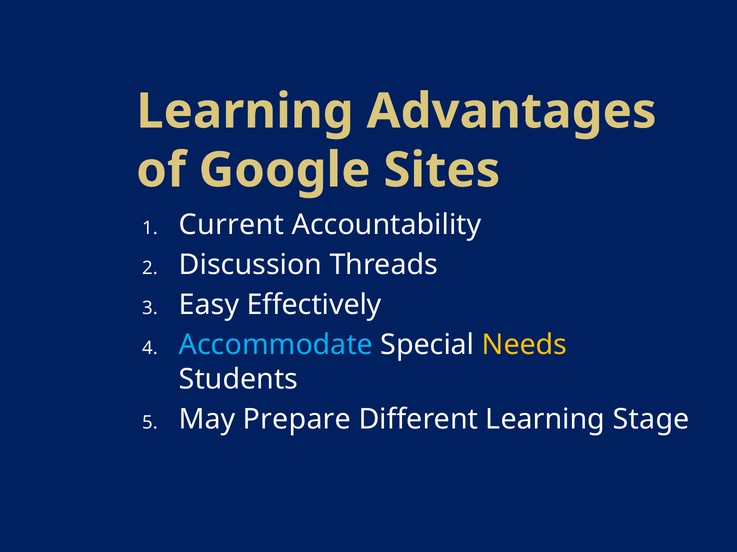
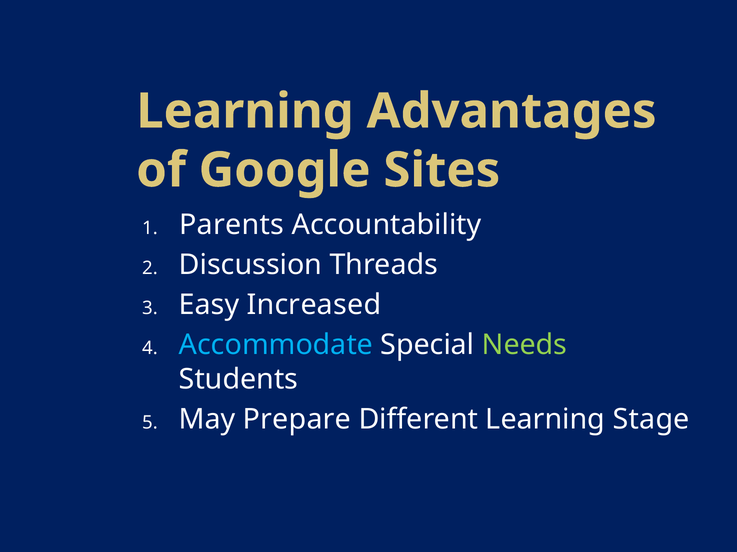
Current: Current -> Parents
Effectively: Effectively -> Increased
Needs colour: yellow -> light green
